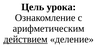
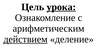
урока underline: none -> present
